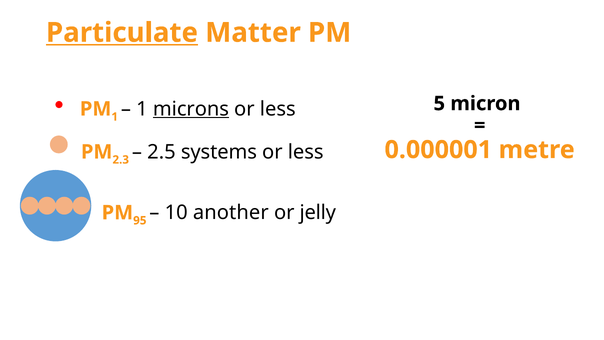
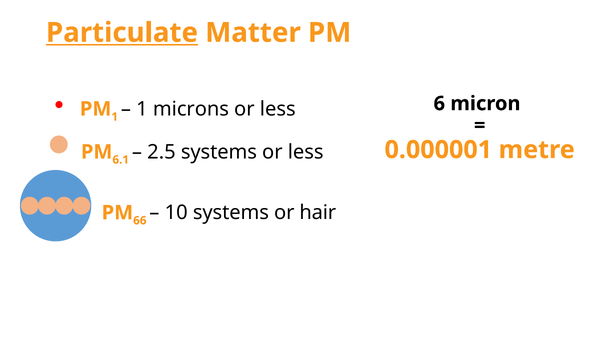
microns underline: present -> none
5: 5 -> 6
2.3: 2.3 -> 6.1
95: 95 -> 66
10 another: another -> systems
jelly: jelly -> hair
